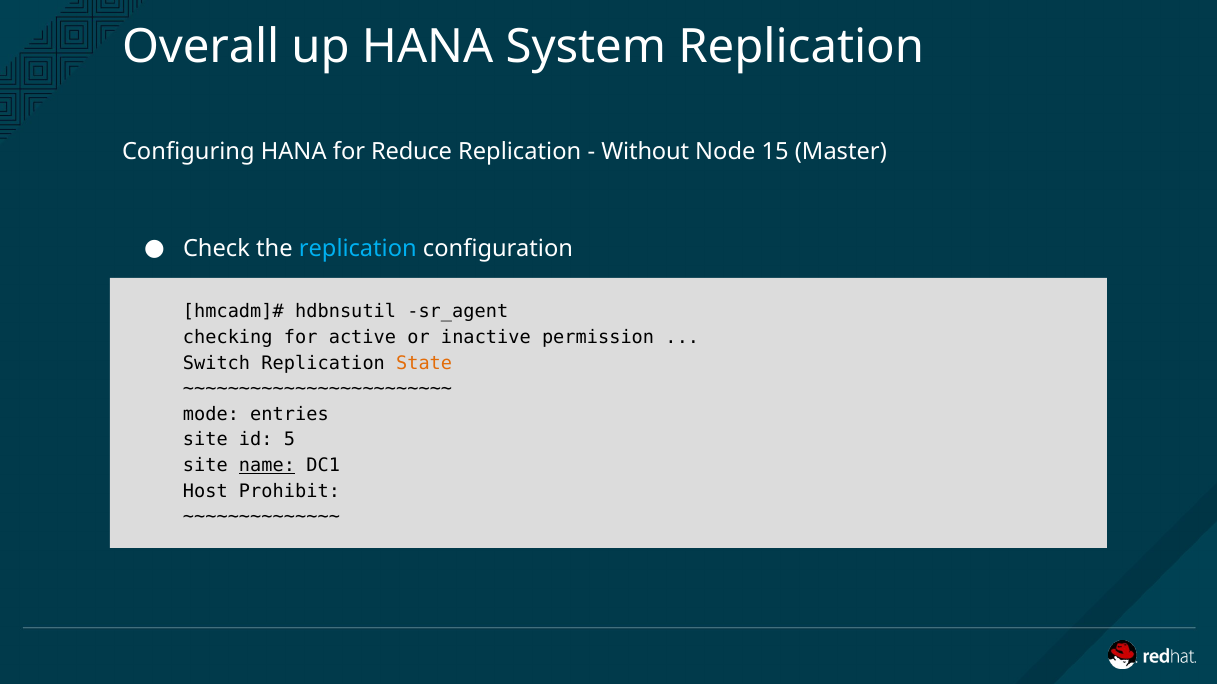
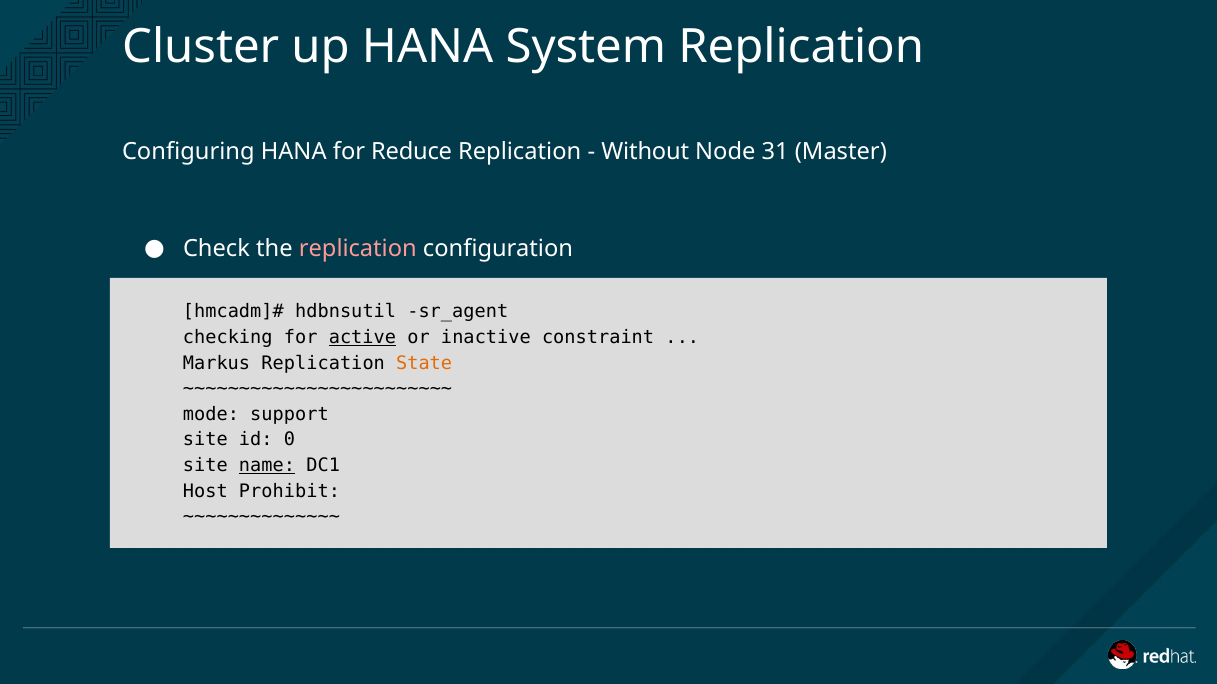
Overall: Overall -> Cluster
15: 15 -> 31
replication at (358, 249) colour: light blue -> pink
active underline: none -> present
permission: permission -> constraint
Switch: Switch -> Markus
entries: entries -> support
5: 5 -> 0
